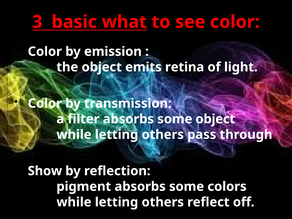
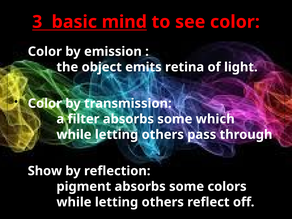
what: what -> mind
some object: object -> which
